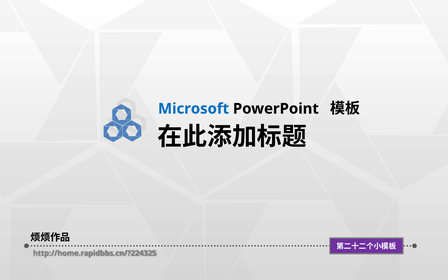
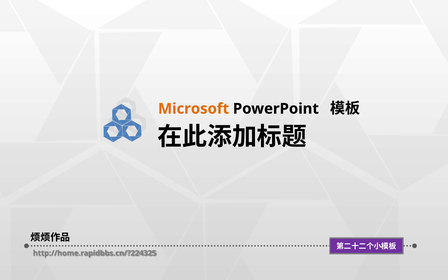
Microsoft colour: blue -> orange
